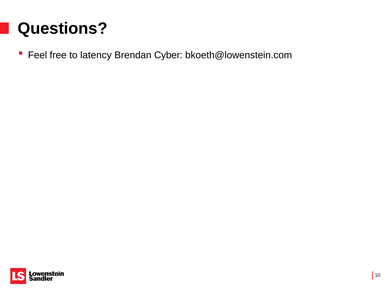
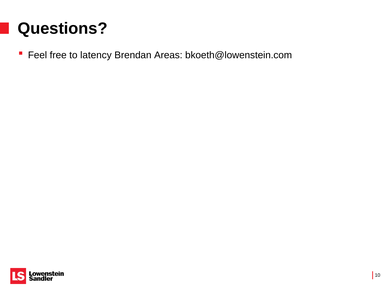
Cyber: Cyber -> Areas
